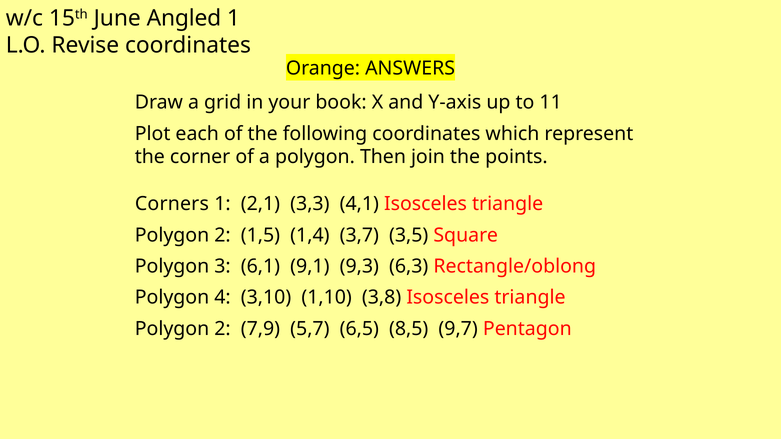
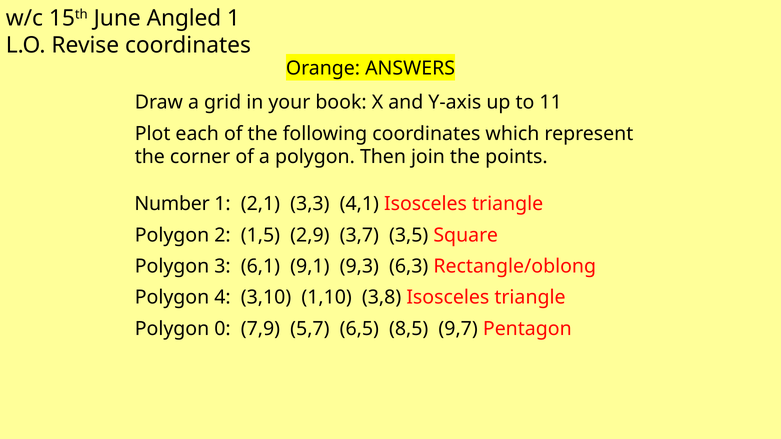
Corners: Corners -> Number
1,4: 1,4 -> 2,9
2 at (223, 329): 2 -> 0
